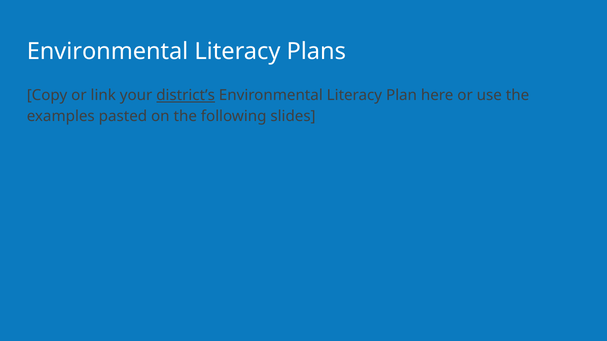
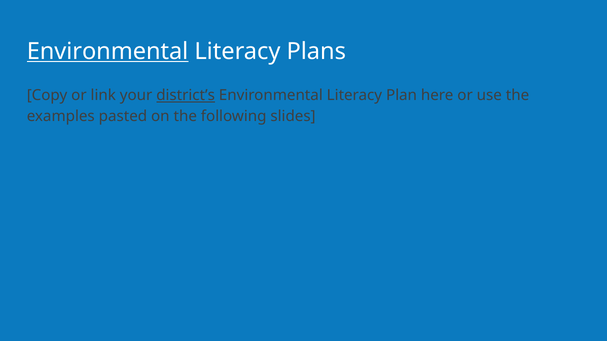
Environmental at (108, 51) underline: none -> present
